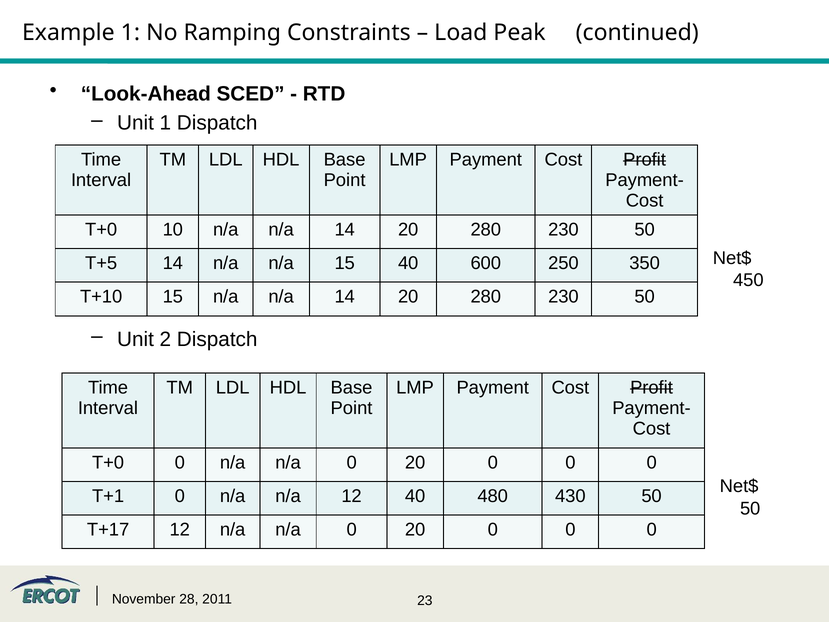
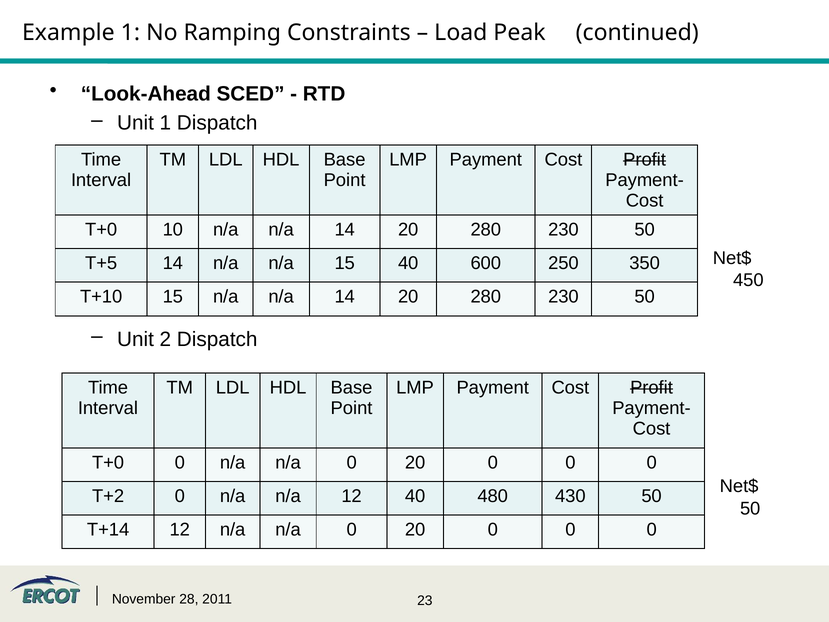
T+1: T+1 -> T+2
T+17: T+17 -> T+14
